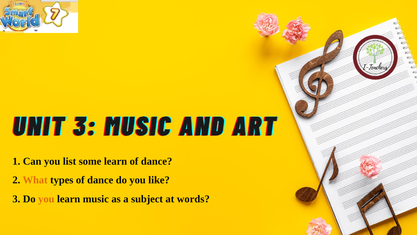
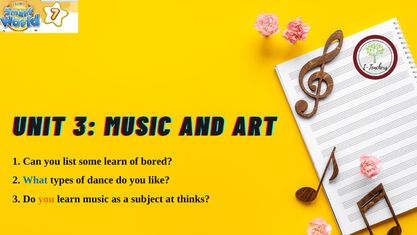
dance at (157, 161): dance -> bored
What colour: orange -> blue
words: words -> thinks
